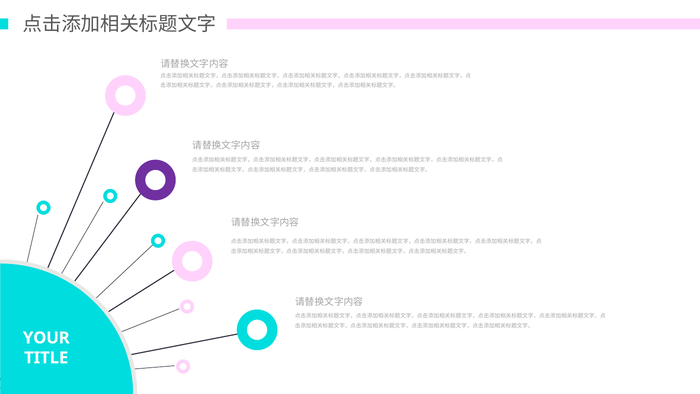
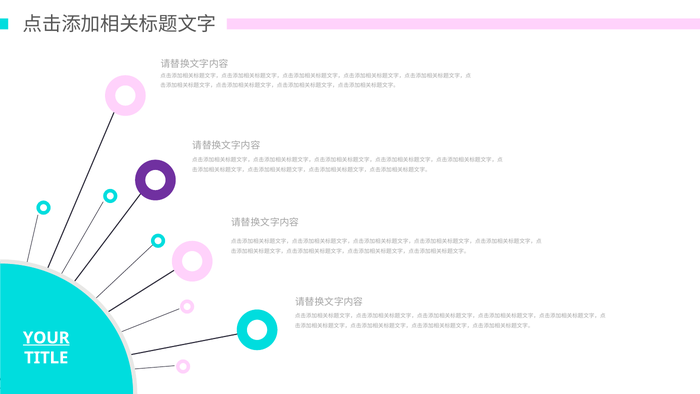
YOUR underline: none -> present
